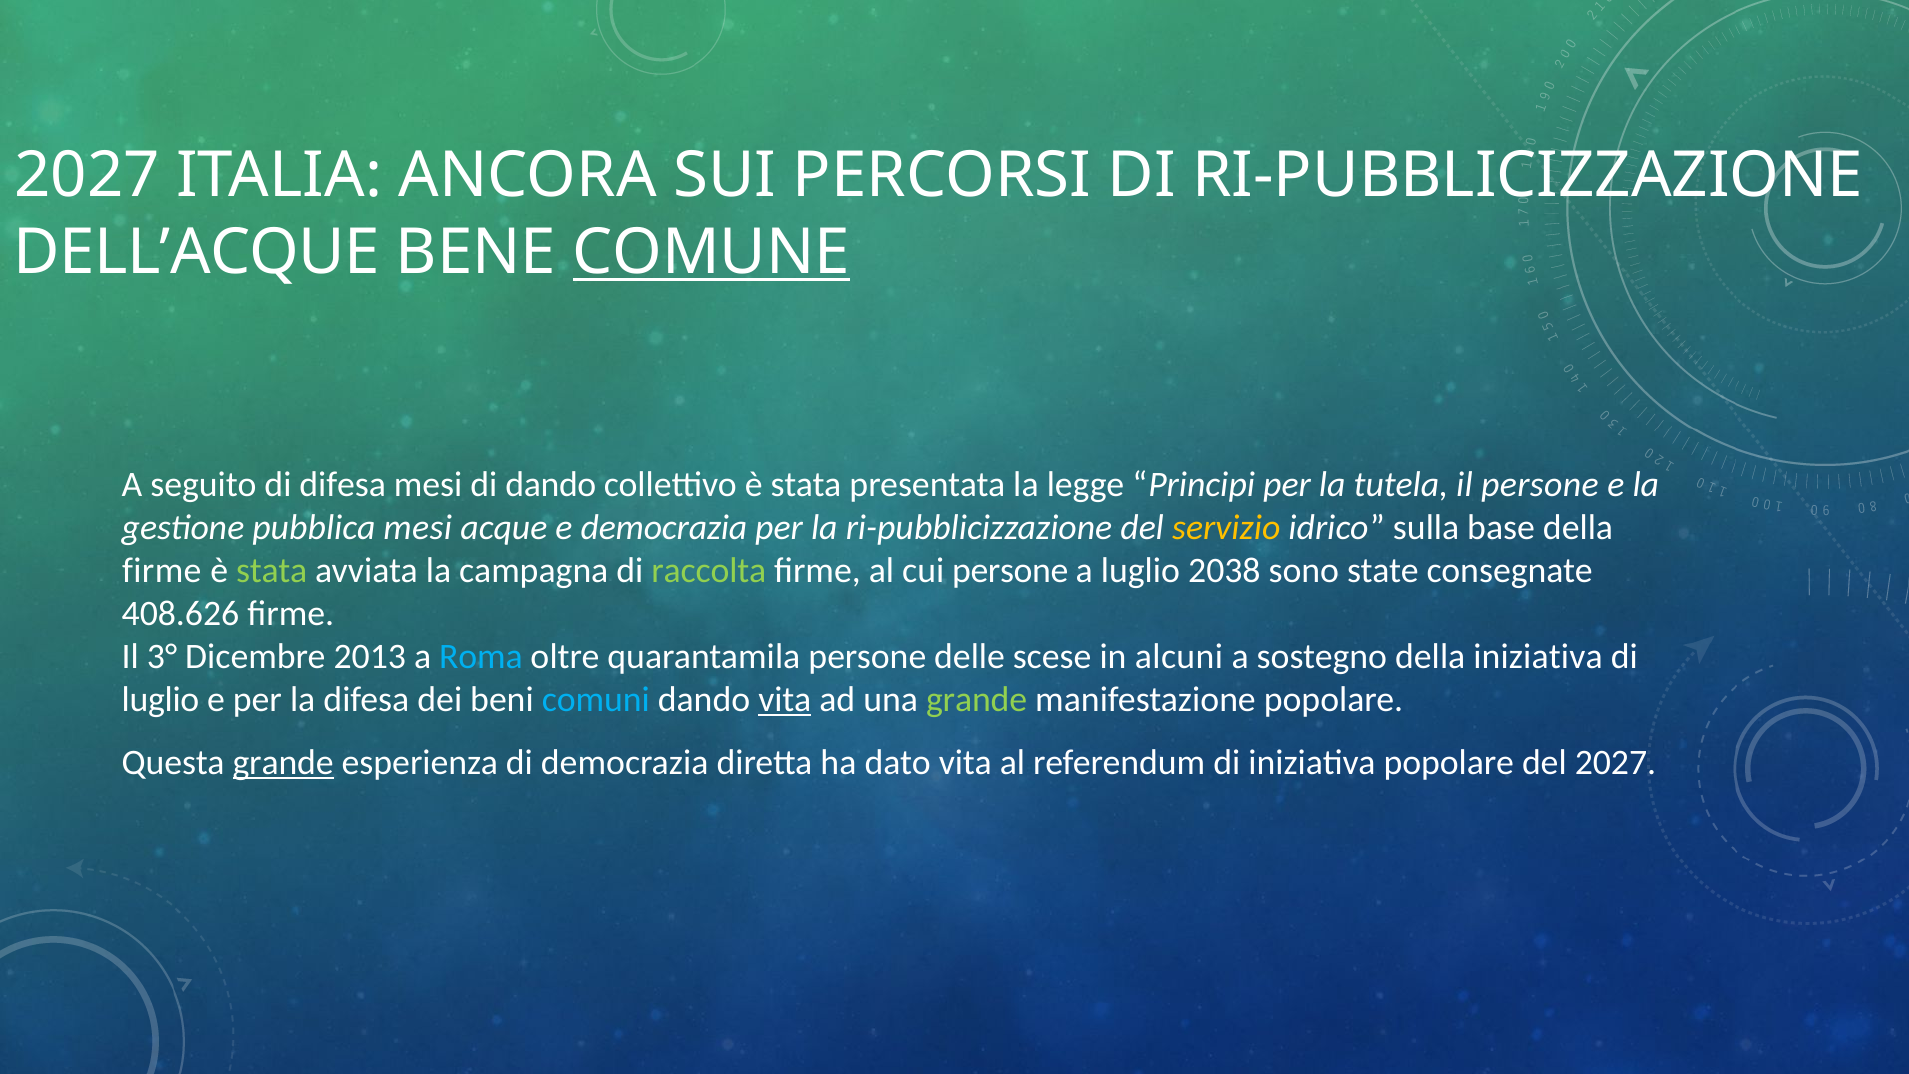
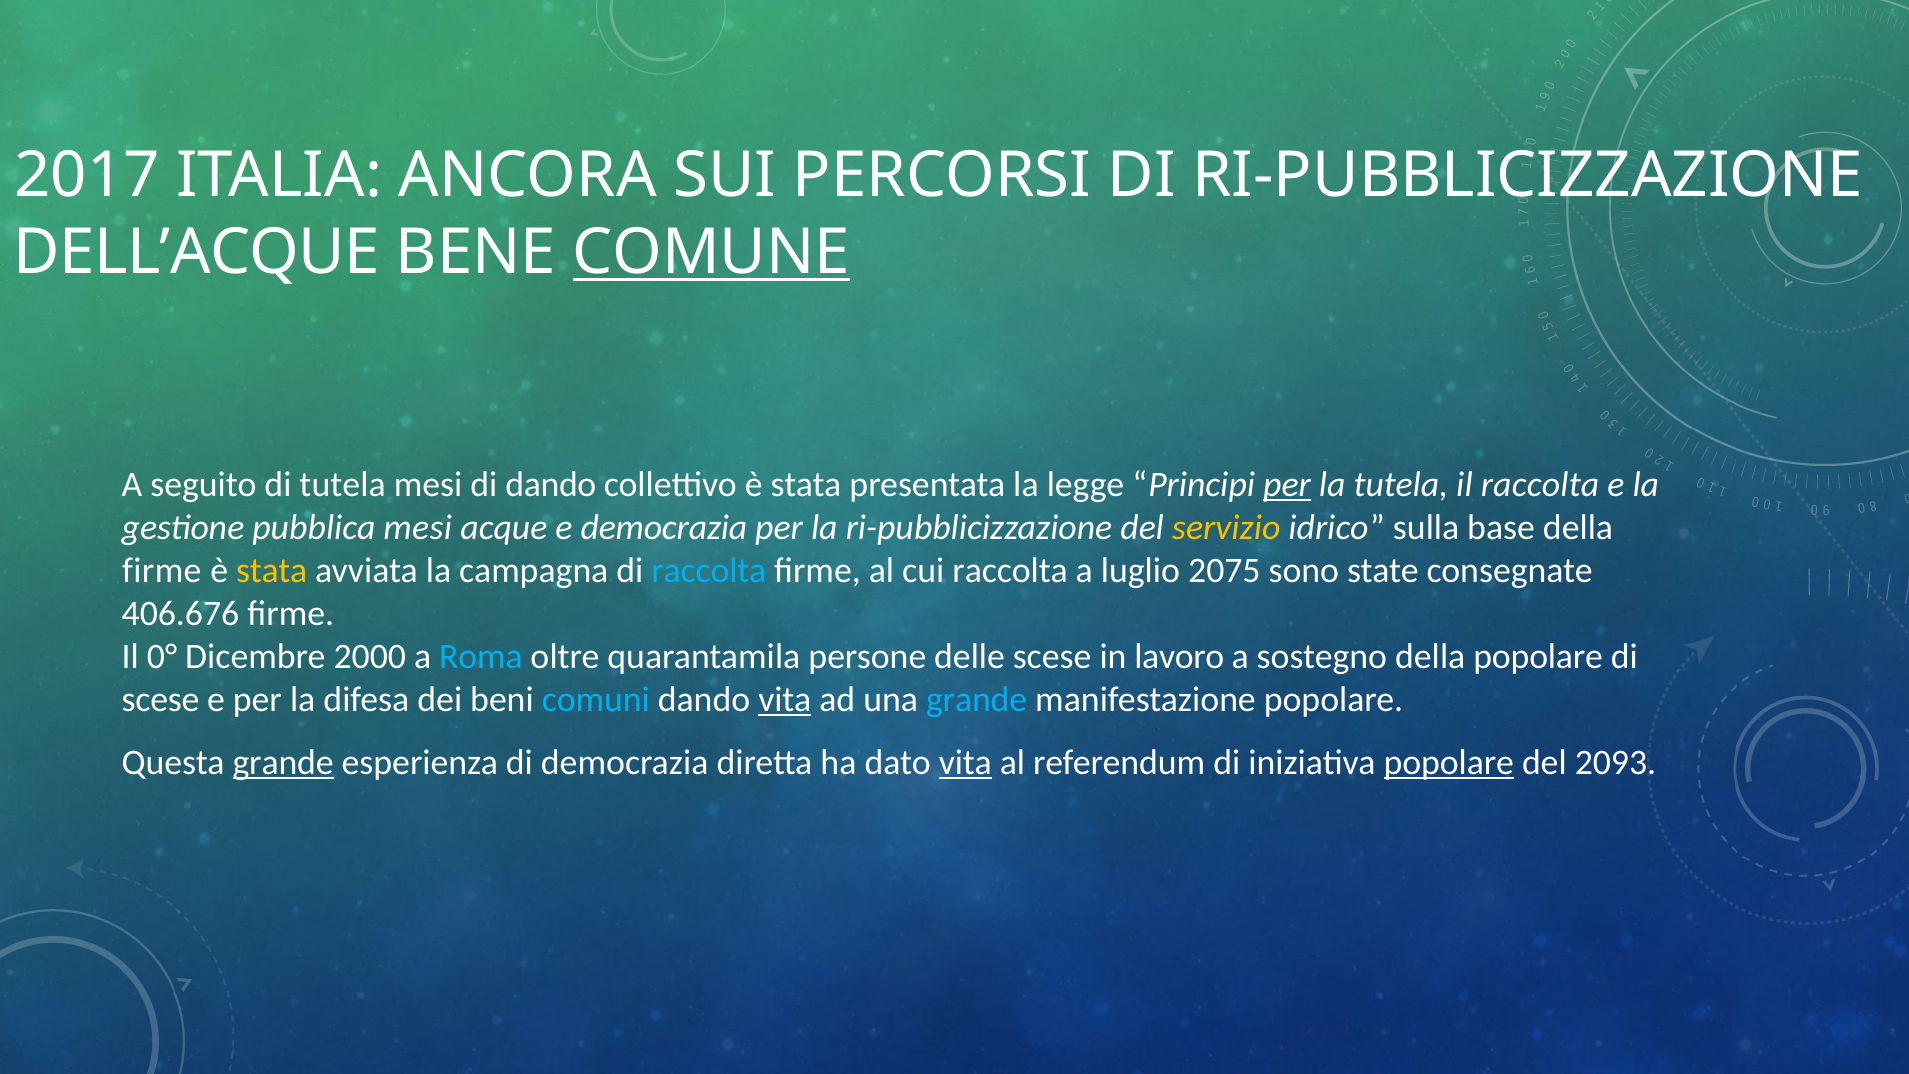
2027 at (87, 176): 2027 -> 2017
di difesa: difesa -> tutela
per at (1287, 485) underline: none -> present
il persone: persone -> raccolta
stata at (272, 571) colour: light green -> yellow
raccolta at (709, 571) colour: light green -> light blue
cui persone: persone -> raccolta
2038: 2038 -> 2075
408.626: 408.626 -> 406.676
3°: 3° -> 0°
2013: 2013 -> 2000
alcuni: alcuni -> lavoro
della iniziativa: iniziativa -> popolare
luglio at (161, 699): luglio -> scese
grande at (977, 699) colour: light green -> light blue
vita at (965, 762) underline: none -> present
popolare at (1449, 762) underline: none -> present
del 2027: 2027 -> 2093
